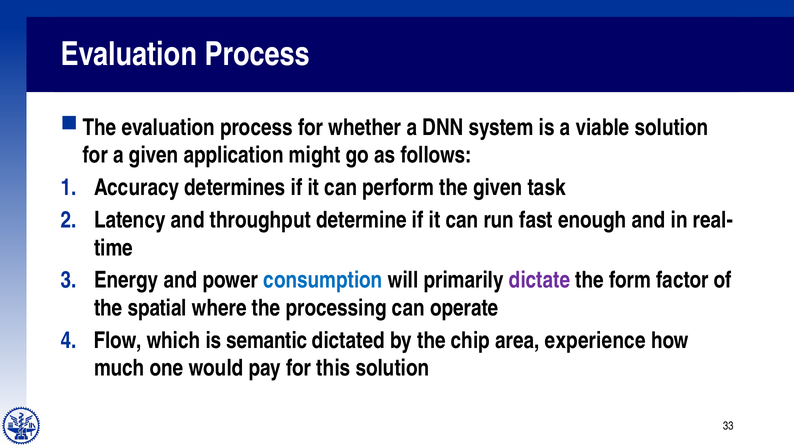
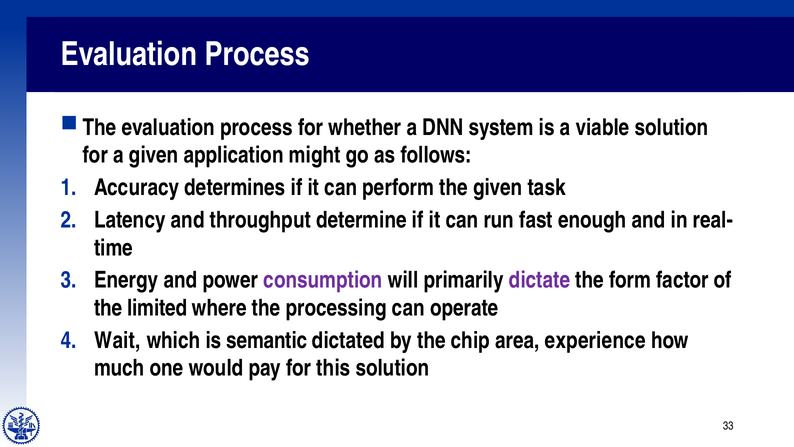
consumption colour: blue -> purple
spatial: spatial -> limited
Flow: Flow -> Wait
